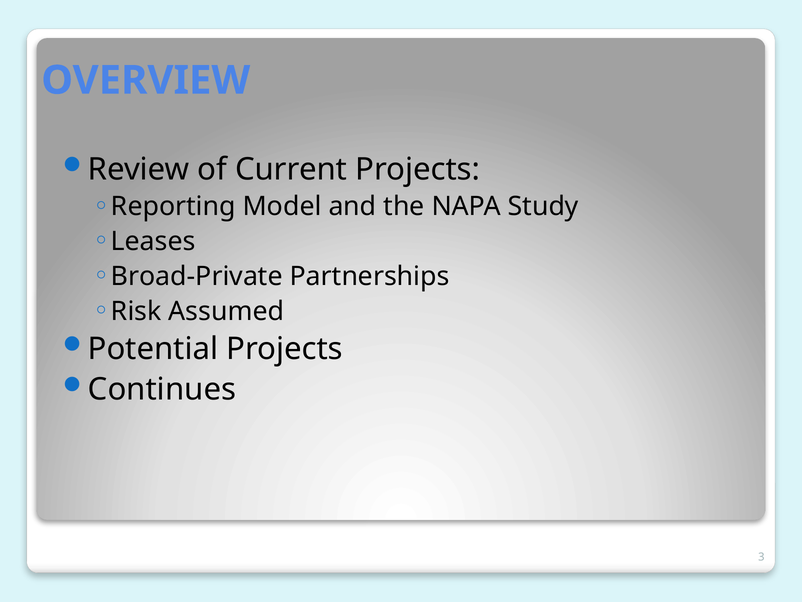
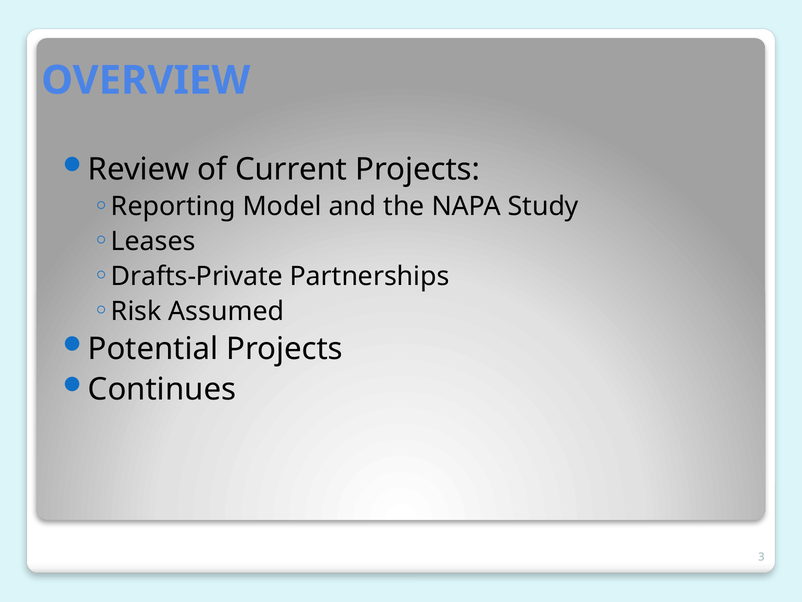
Broad-Private: Broad-Private -> Drafts-Private
